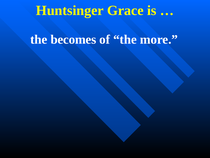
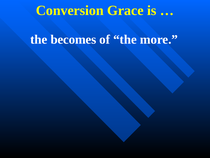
Huntsinger: Huntsinger -> Conversion
